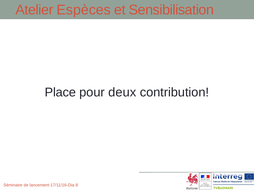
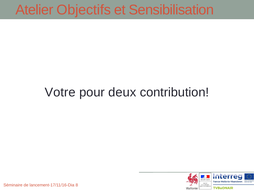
Espèces: Espèces -> Objectifs
Place: Place -> Votre
